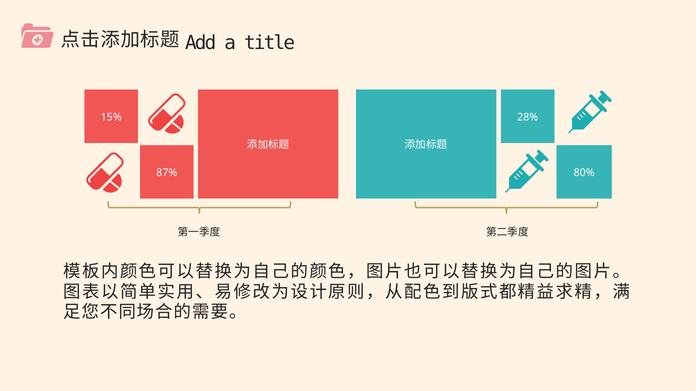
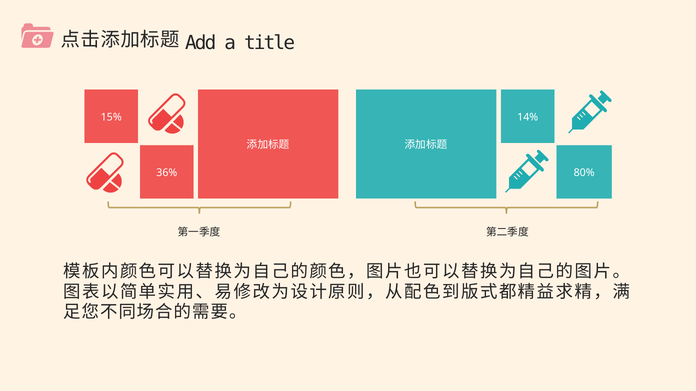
28%: 28% -> 14%
87%: 87% -> 36%
